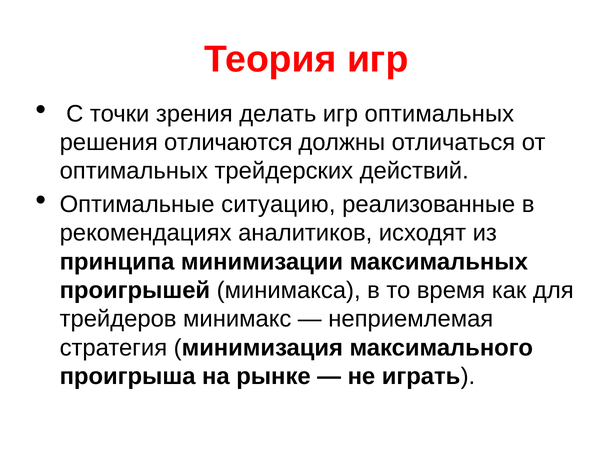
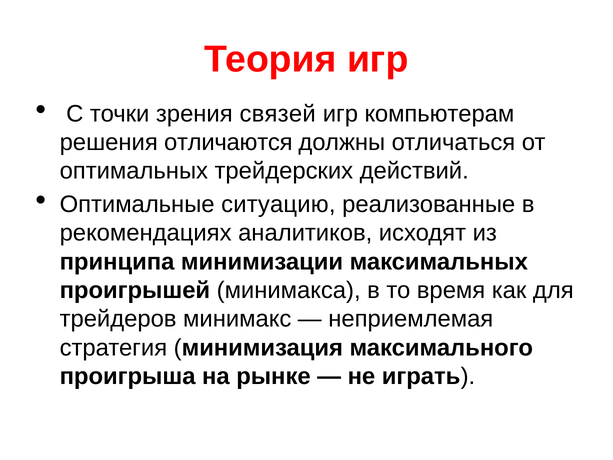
делать: делать -> связей
игр оптимальных: оптимальных -> компьютерам
